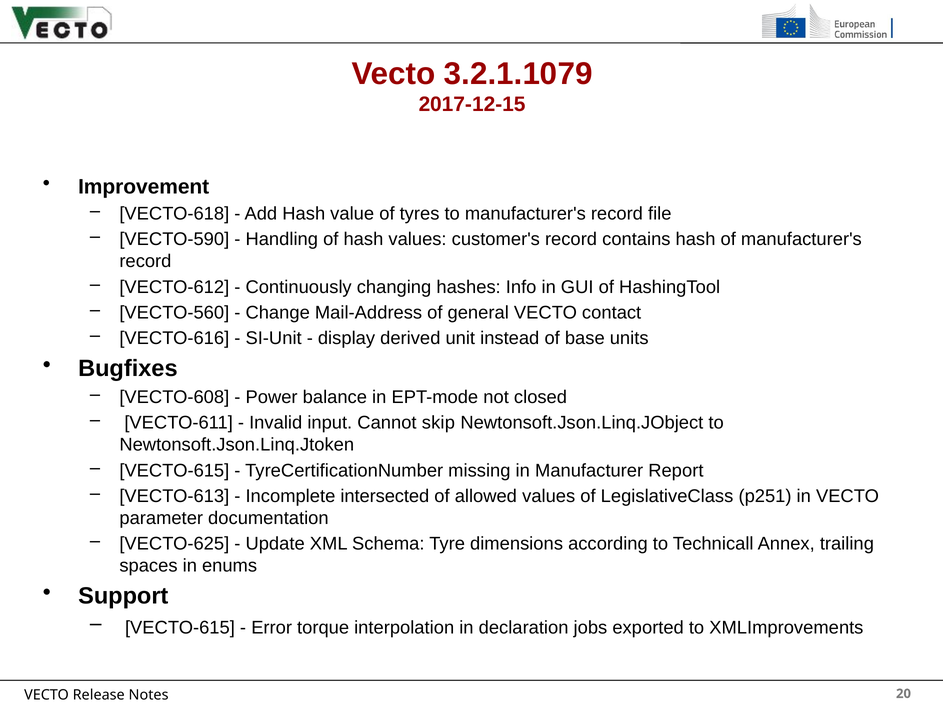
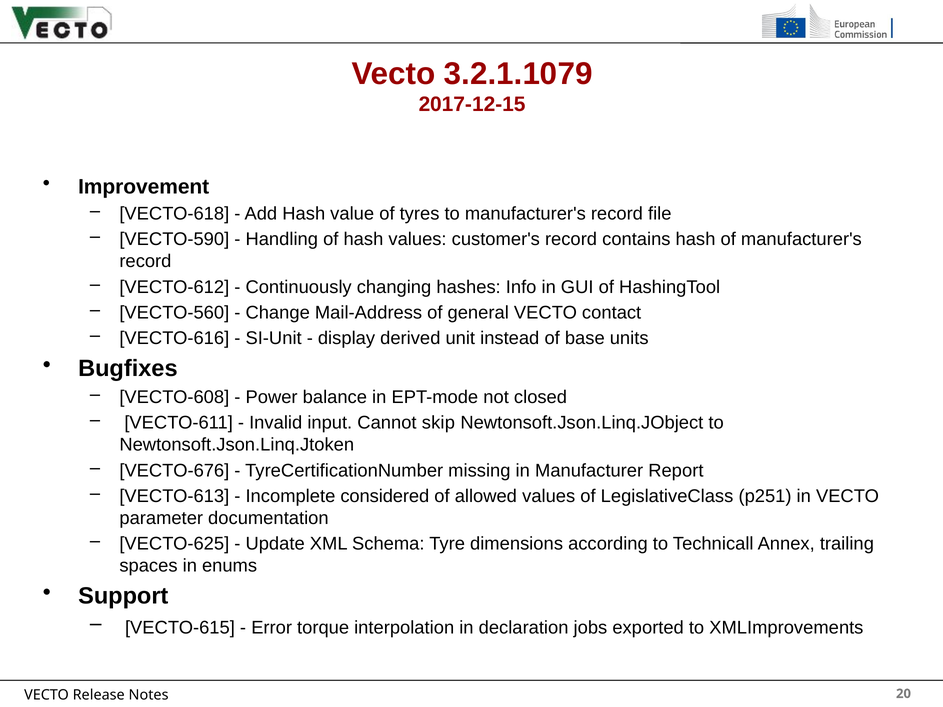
VECTO-615 at (174, 471): VECTO-615 -> VECTO-676
intersected: intersected -> considered
